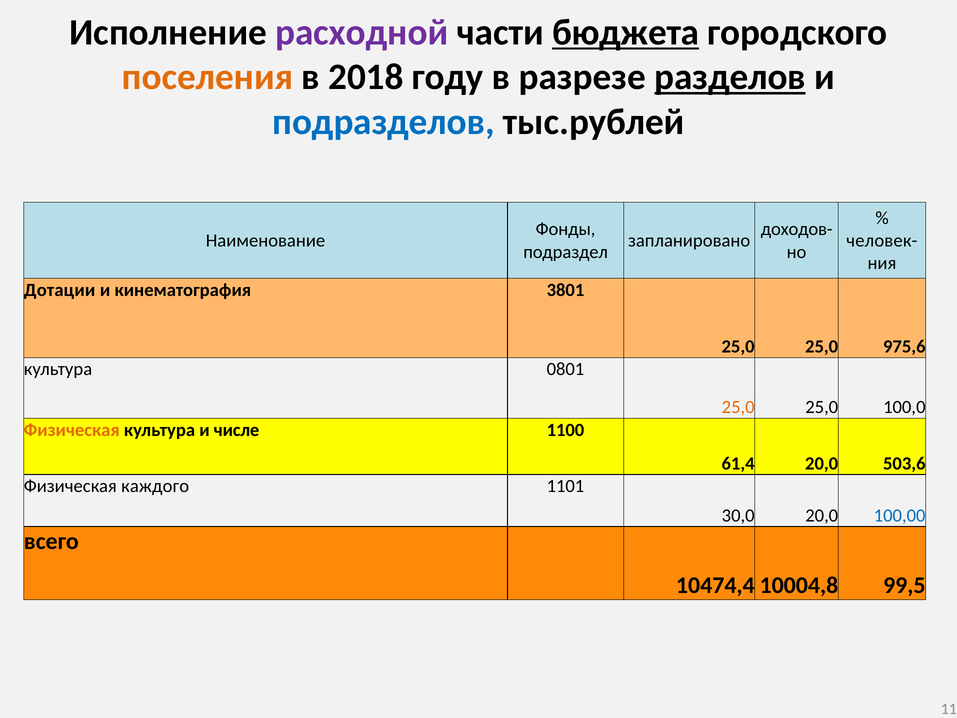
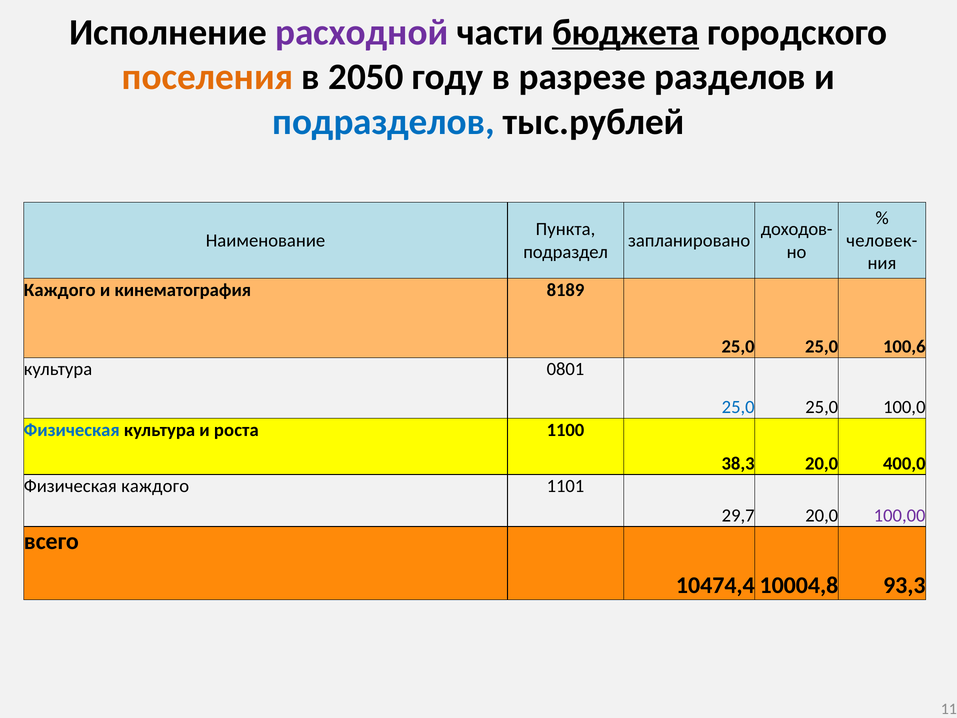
2018: 2018 -> 2050
разделов underline: present -> none
Фонды: Фонды -> Пункта
Дотации at (60, 290): Дотации -> Каждого
3801: 3801 -> 8189
975,6: 975,6 -> 100,6
25,0 at (738, 407) colour: orange -> blue
Физическая at (72, 430) colour: orange -> blue
числе: числе -> роста
61,4: 61,4 -> 38,3
503,6: 503,6 -> 400,0
30,0: 30,0 -> 29,7
100,00 colour: blue -> purple
99,5: 99,5 -> 93,3
